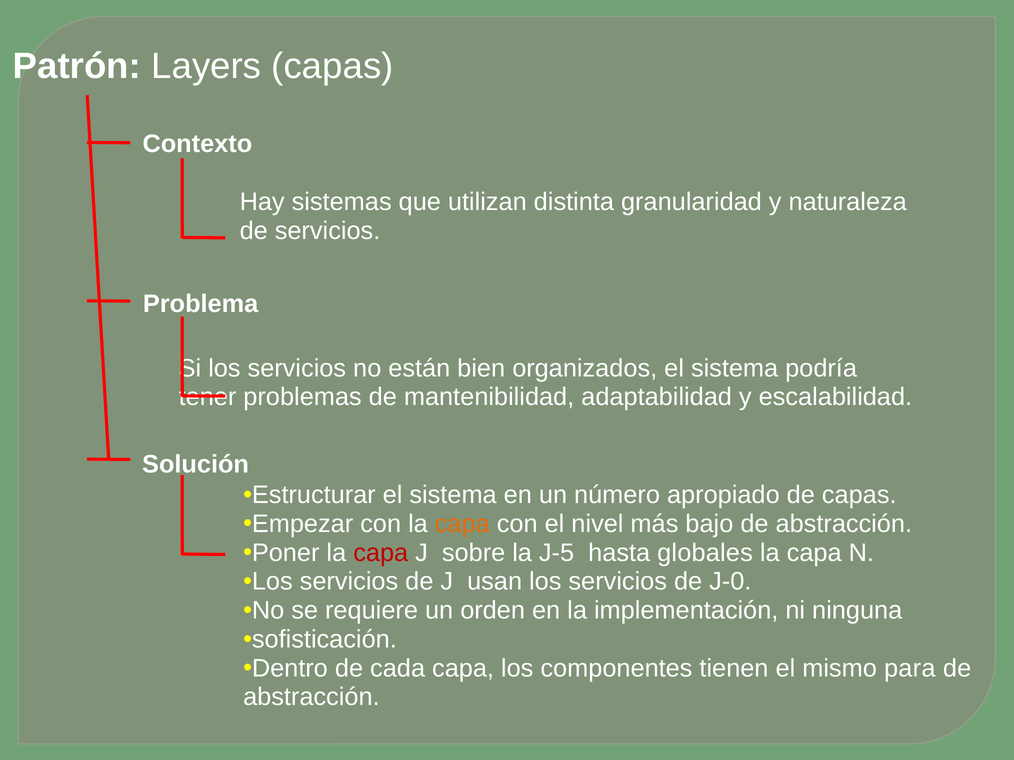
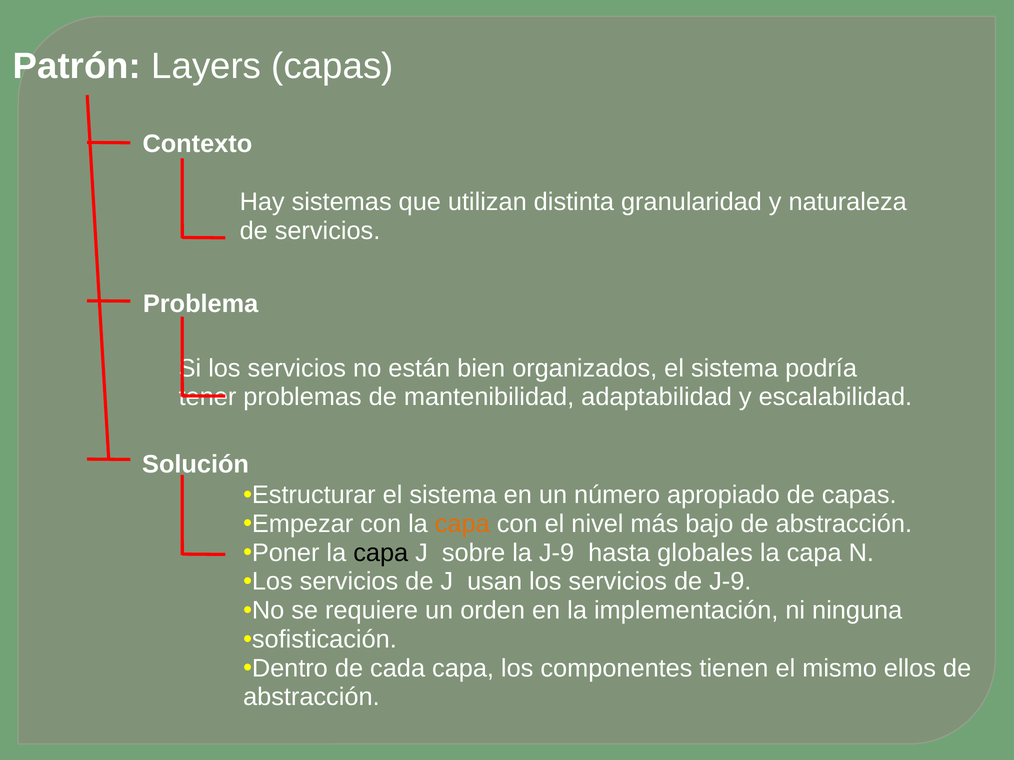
capa at (381, 553) colour: red -> black
la J-5: J-5 -> J-9
de J-0: J-0 -> J-9
para: para -> ellos
